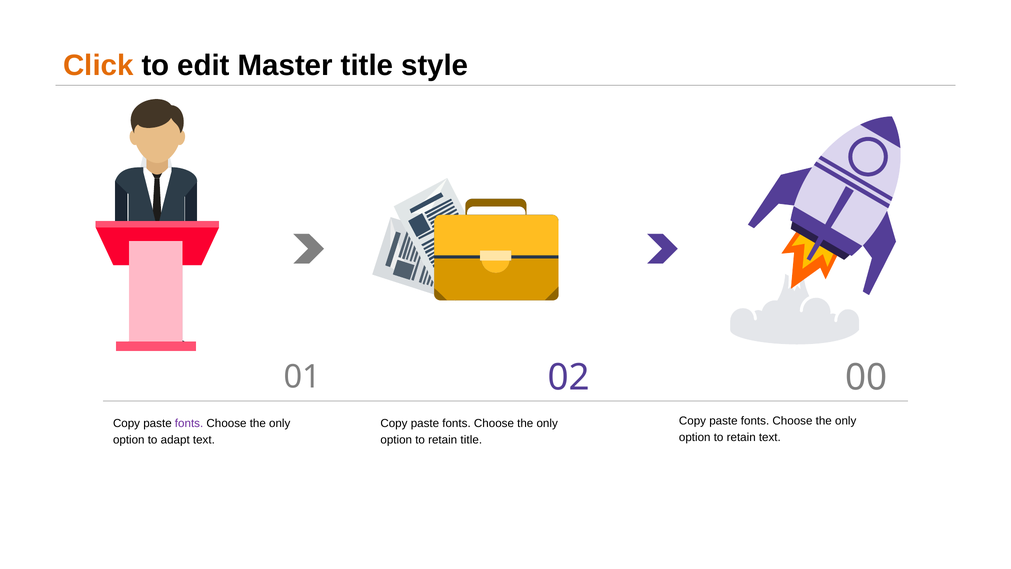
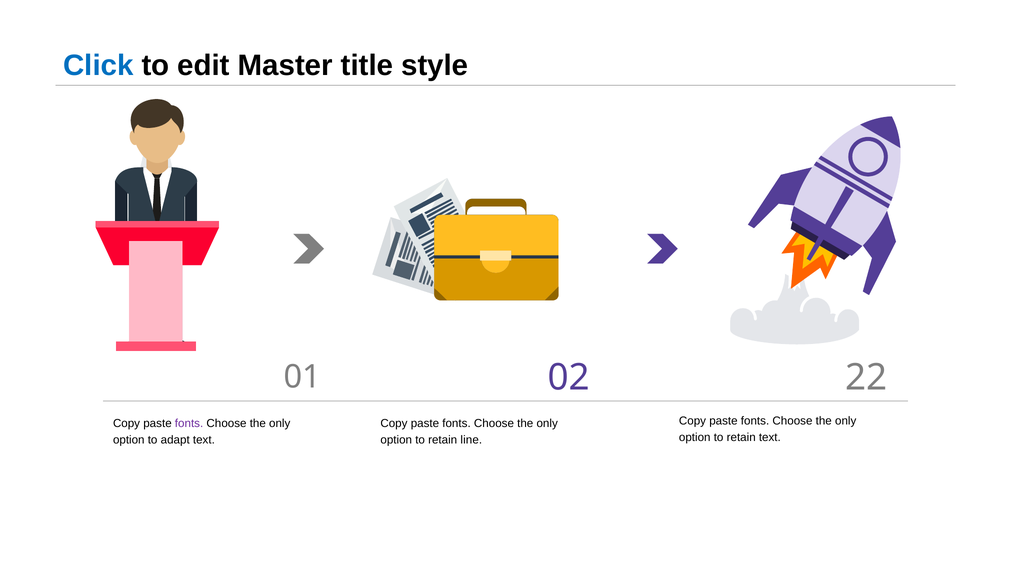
Click colour: orange -> blue
00: 00 -> 22
retain title: title -> line
